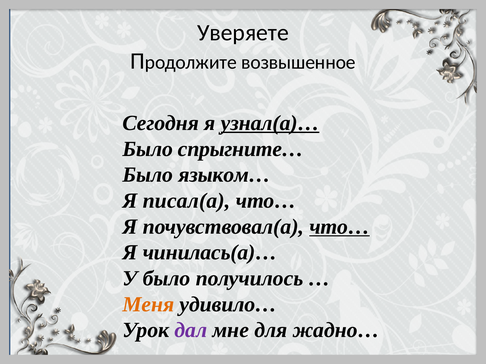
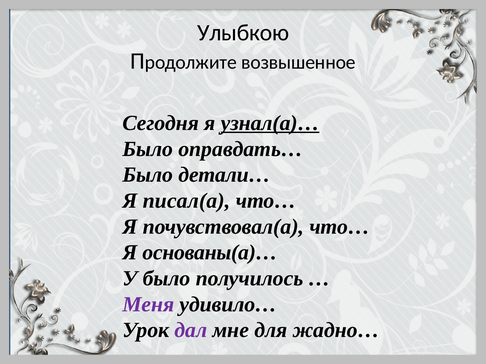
Уверяете: Уверяете -> Улыбкою
спрыгните…: спрыгните… -> оправдать…
языком…: языком… -> детали…
что… at (339, 227) underline: present -> none
чинилась(а)…: чинилась(а)… -> основаны(а)…
Меня colour: orange -> purple
